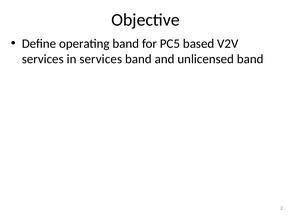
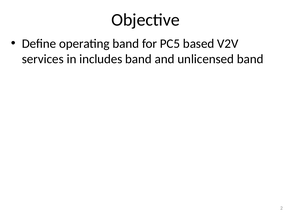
in services: services -> includes
